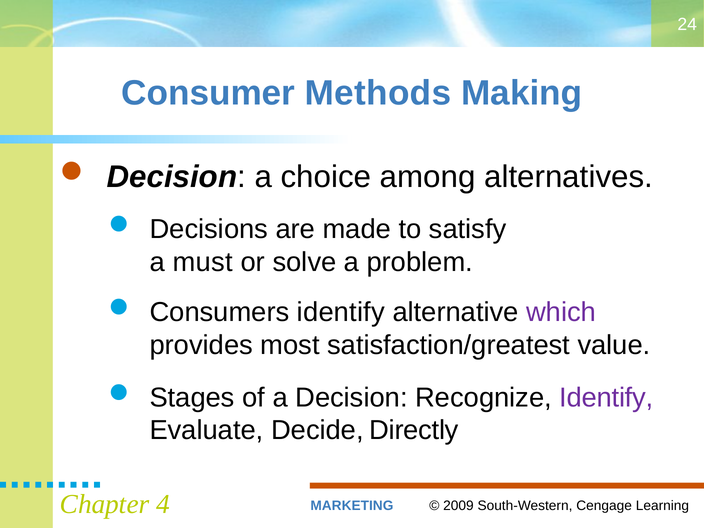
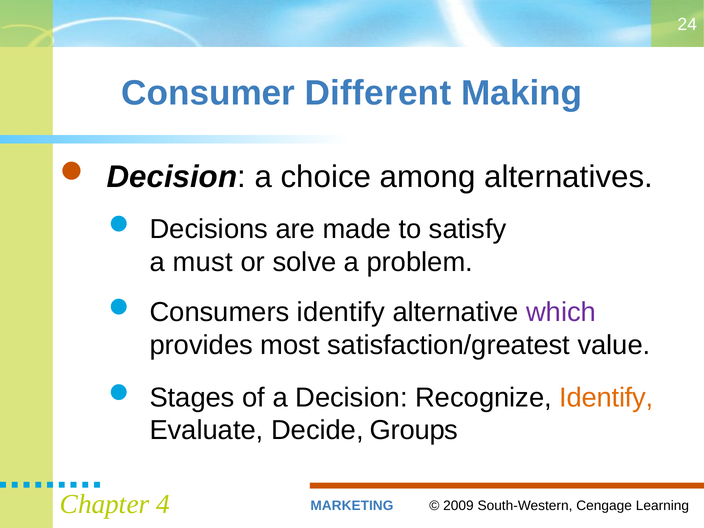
Methods: Methods -> Different
Identify at (606, 397) colour: purple -> orange
Directly: Directly -> Groups
